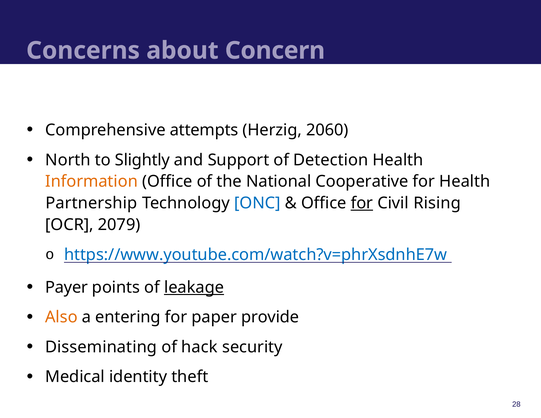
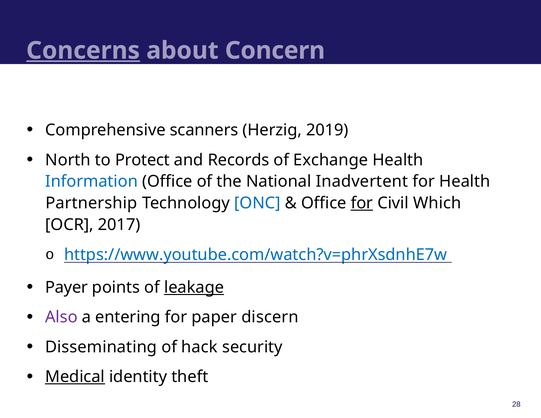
Concerns underline: none -> present
attempts: attempts -> scanners
2060: 2060 -> 2019
Slightly: Slightly -> Protect
Support: Support -> Records
Detection: Detection -> Exchange
Information colour: orange -> blue
Cooperative: Cooperative -> Inadvertent
Rising: Rising -> Which
2079: 2079 -> 2017
Also colour: orange -> purple
provide: provide -> discern
Medical underline: none -> present
